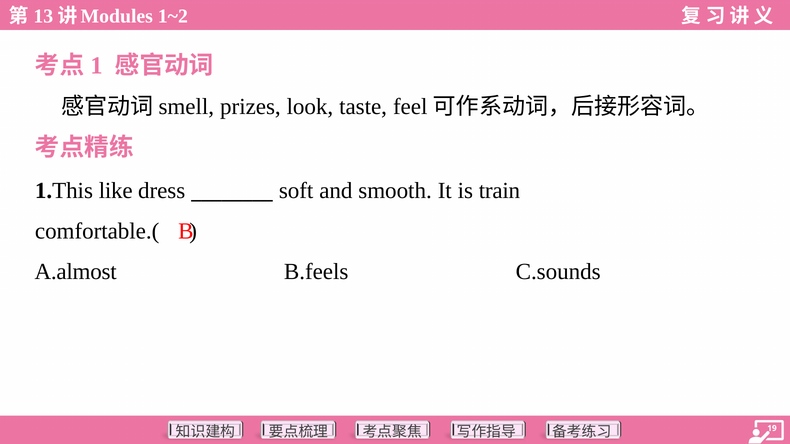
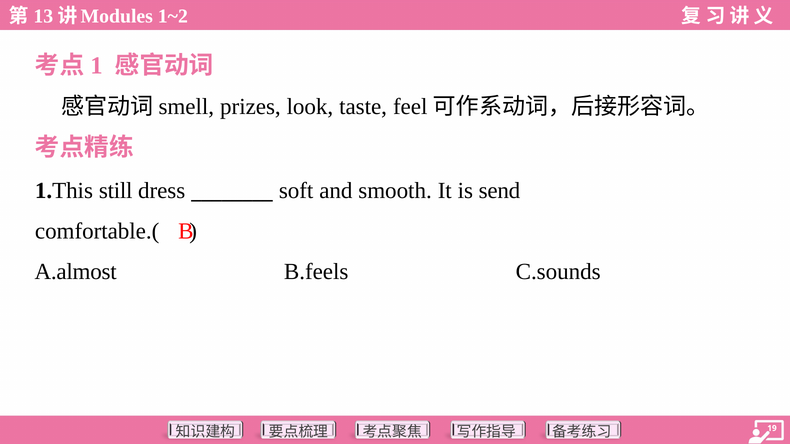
like: like -> still
train: train -> send
